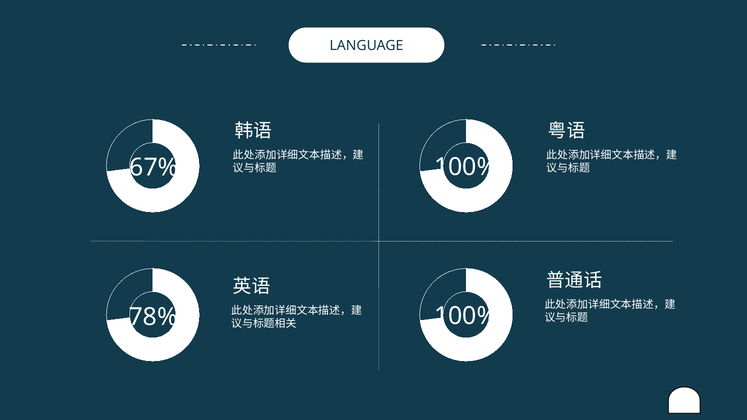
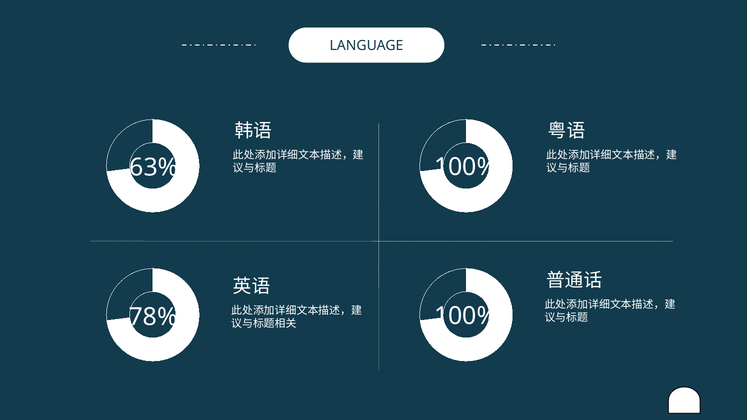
67%: 67% -> 63%
